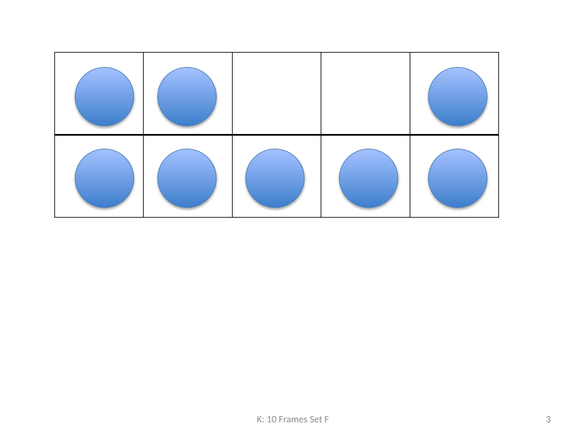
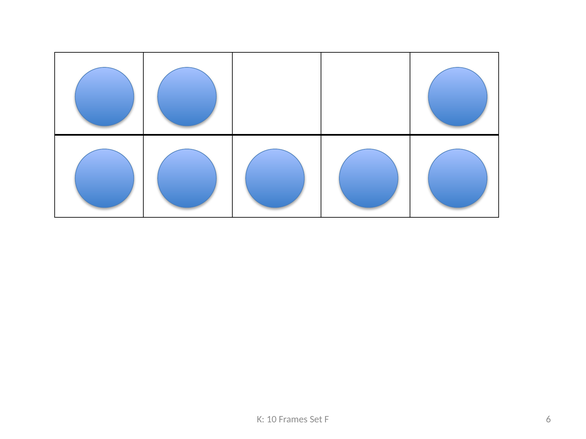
3: 3 -> 6
